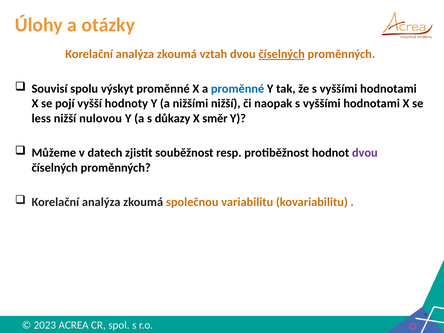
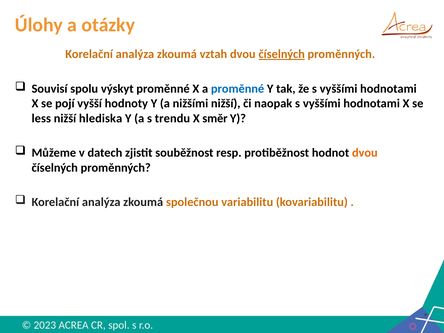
nulovou: nulovou -> hlediska
důkazy: důkazy -> trendu
dvou at (365, 153) colour: purple -> orange
